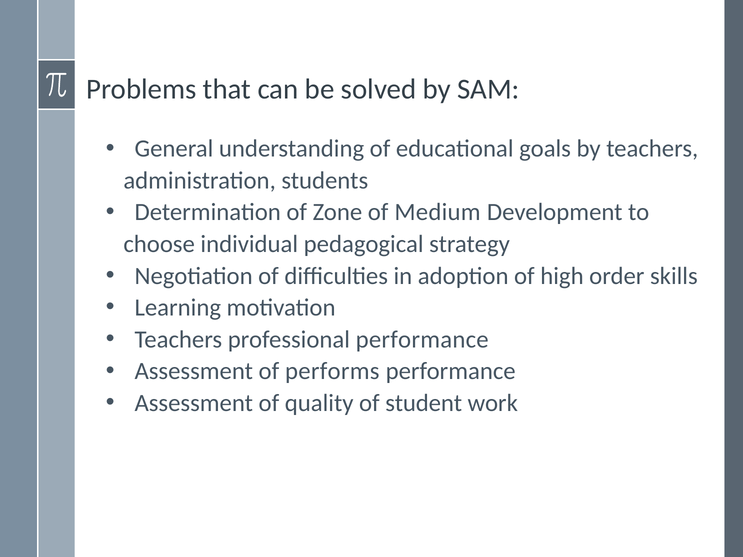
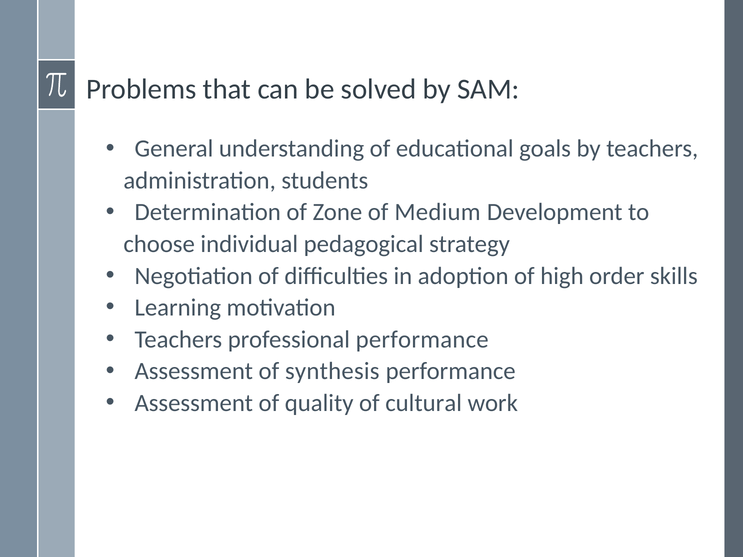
performs: performs -> synthesis
student: student -> cultural
